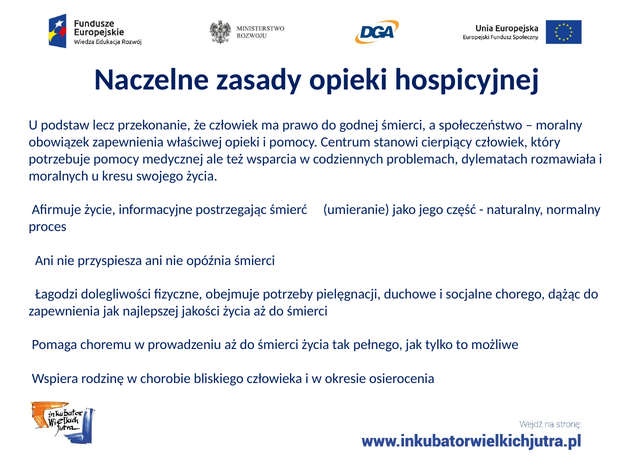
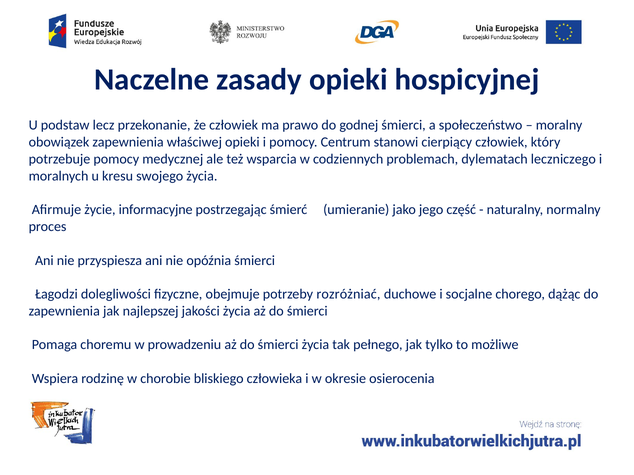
rozmawiała: rozmawiała -> leczniczego
pielęgnacji: pielęgnacji -> rozróżniać
